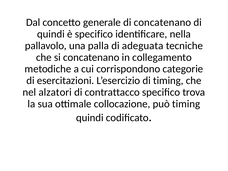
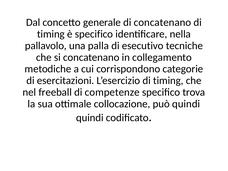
quindi at (51, 34): quindi -> timing
adeguata: adeguata -> esecutivo
alzatori: alzatori -> freeball
contrattacco: contrattacco -> competenze
può timing: timing -> quindi
